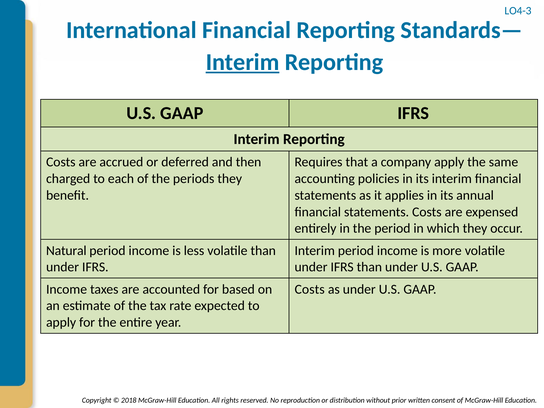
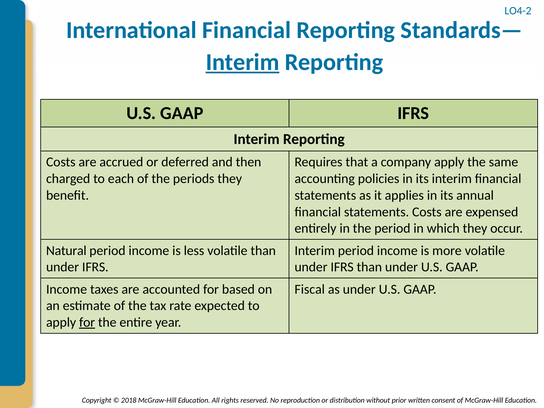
LO4-3: LO4-3 -> LO4-2
Costs at (310, 289): Costs -> Fiscal
for at (87, 322) underline: none -> present
